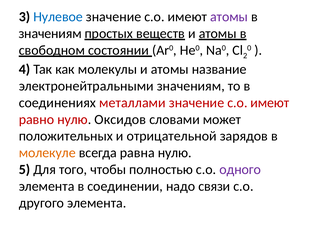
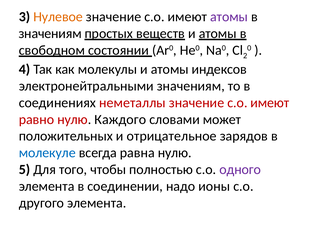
Нулевое colour: blue -> orange
название: название -> индексов
металлами: металлами -> неметаллы
Оксидов: Оксидов -> Каждого
отрицательной: отрицательной -> отрицательное
молекуле colour: orange -> blue
связи: связи -> ионы
